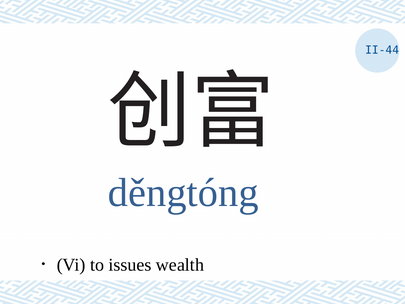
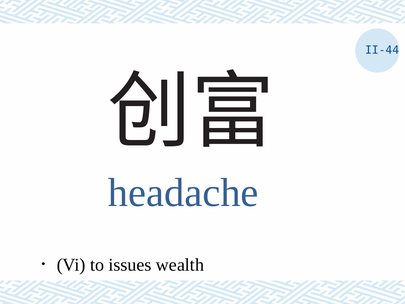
děngtóng: děngtóng -> headache
